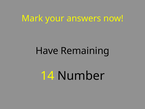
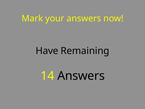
14 Number: Number -> Answers
